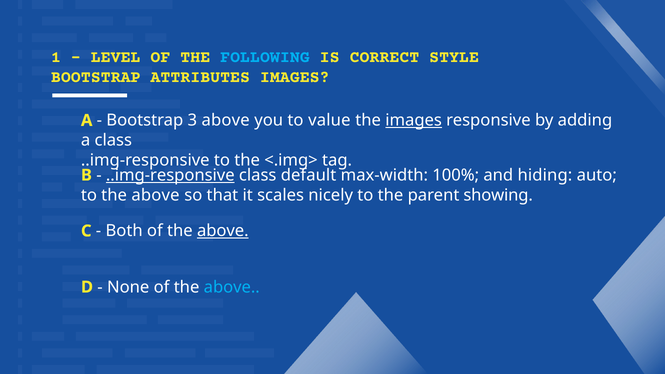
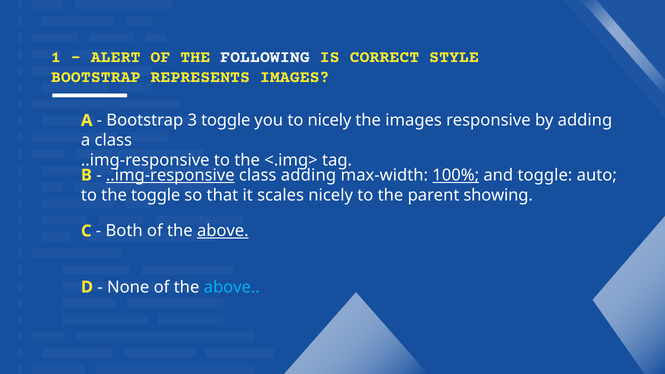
LEVEL: LEVEL -> ALERT
FOLLOWING colour: light blue -> white
ATTRIBUTES: ATTRIBUTES -> REPRESENTS
3 above: above -> toggle
to value: value -> nicely
images at (414, 120) underline: present -> none
class default: default -> adding
100% underline: none -> present
and hiding: hiding -> toggle
to the above: above -> toggle
